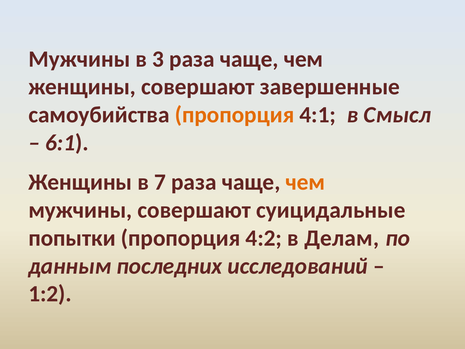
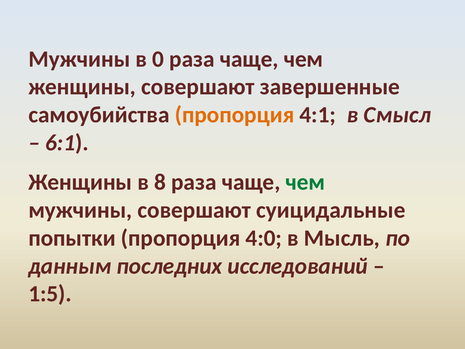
3: 3 -> 0
7: 7 -> 8
чем at (305, 182) colour: orange -> green
4:2: 4:2 -> 4:0
Делам: Делам -> Мысль
1:2: 1:2 -> 1:5
